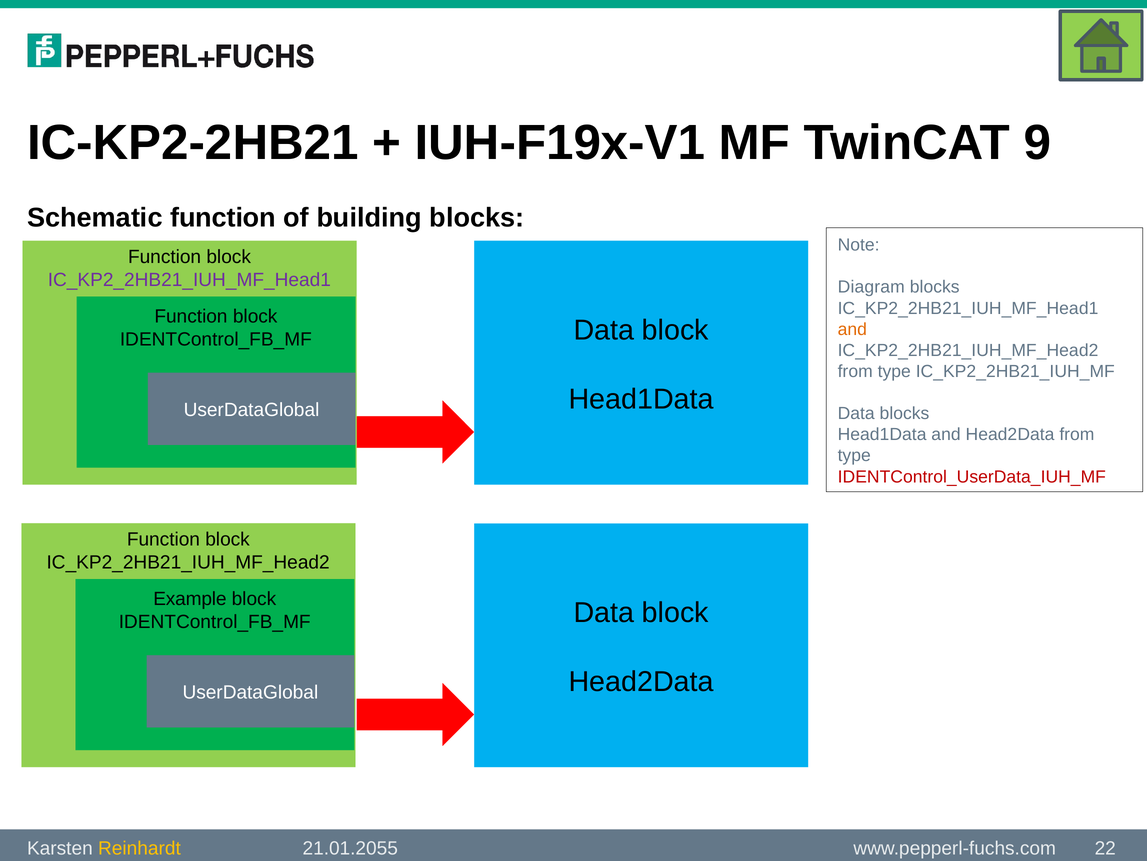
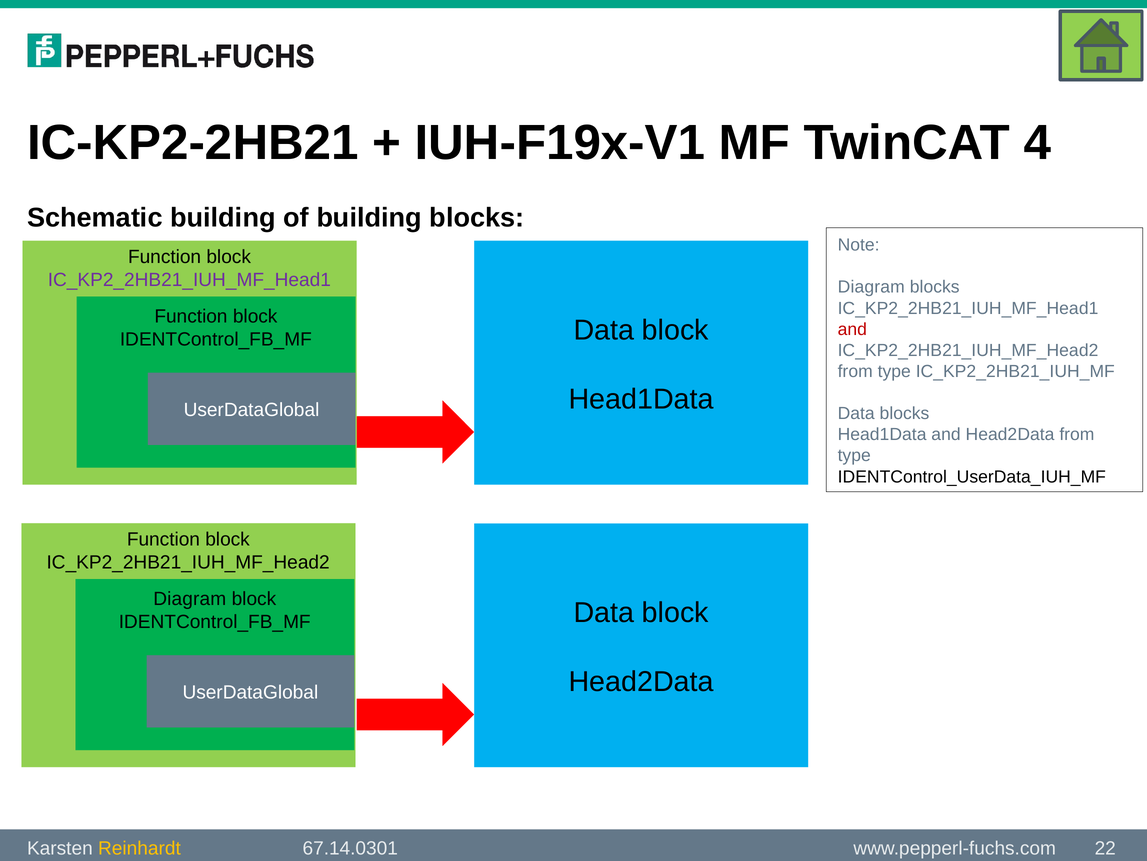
9: 9 -> 4
Schematic function: function -> building
and at (852, 329) colour: orange -> red
IDENTControl_UserData_IUH_MF colour: red -> black
Example at (190, 598): Example -> Diagram
21.01.2055: 21.01.2055 -> 67.14.0301
